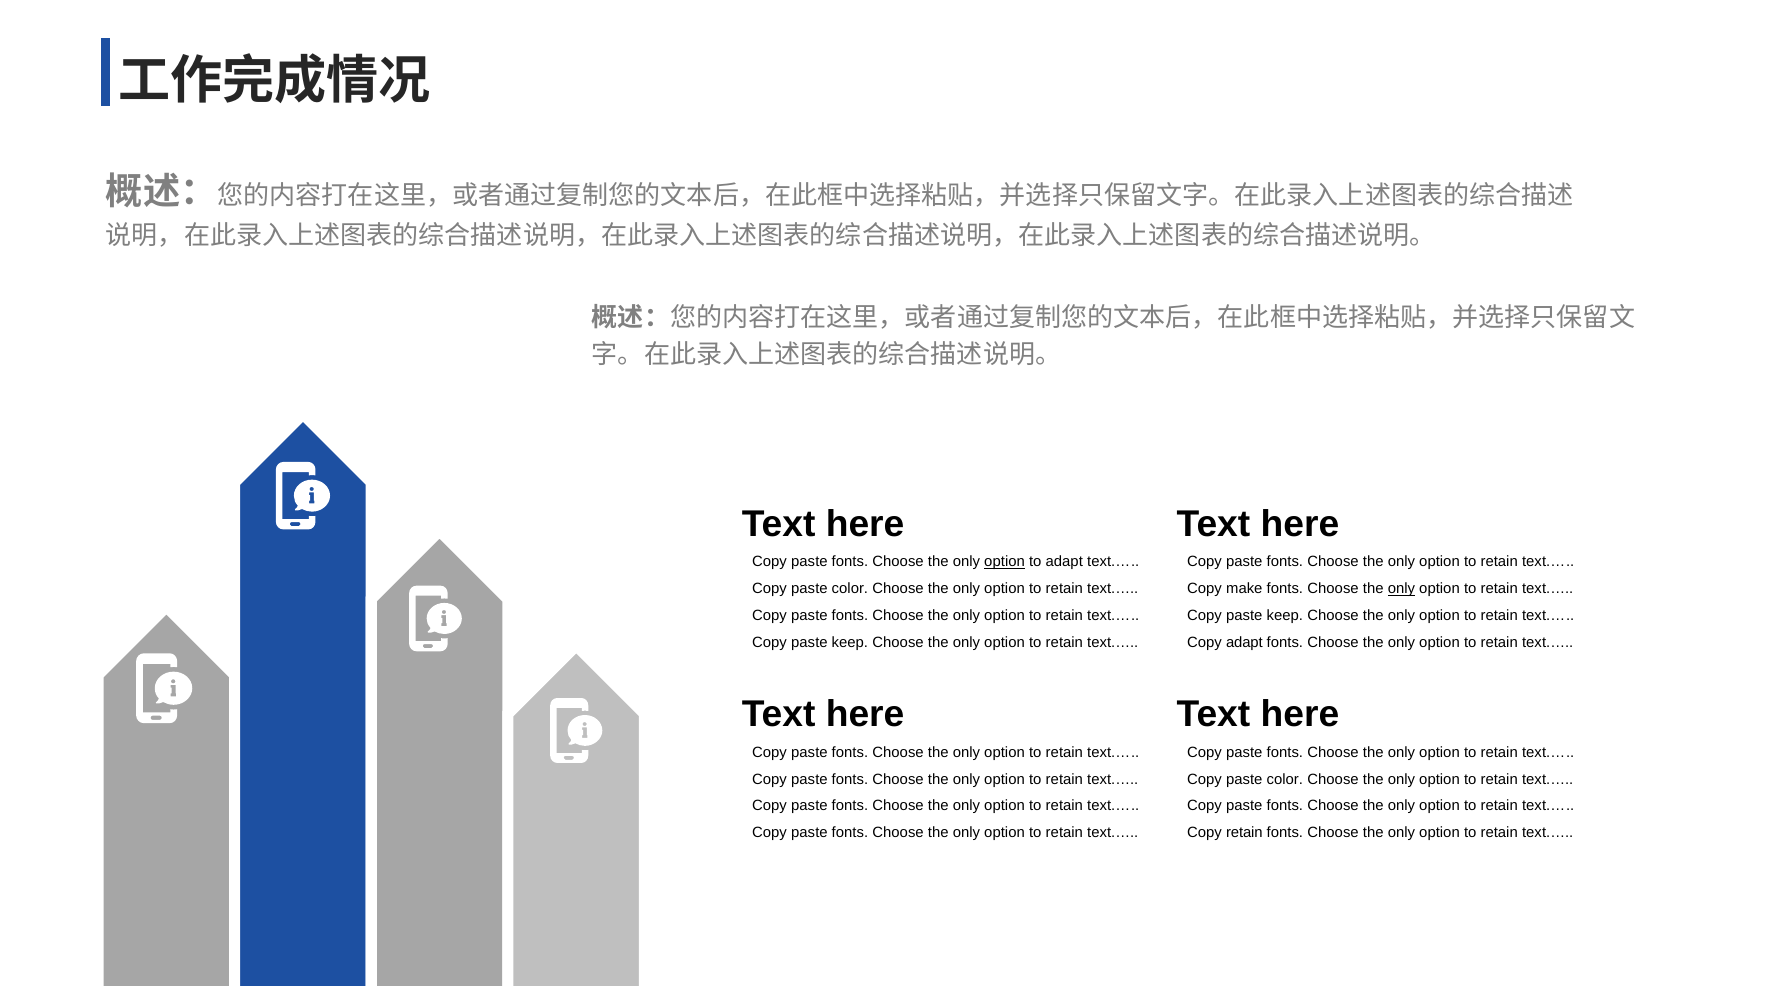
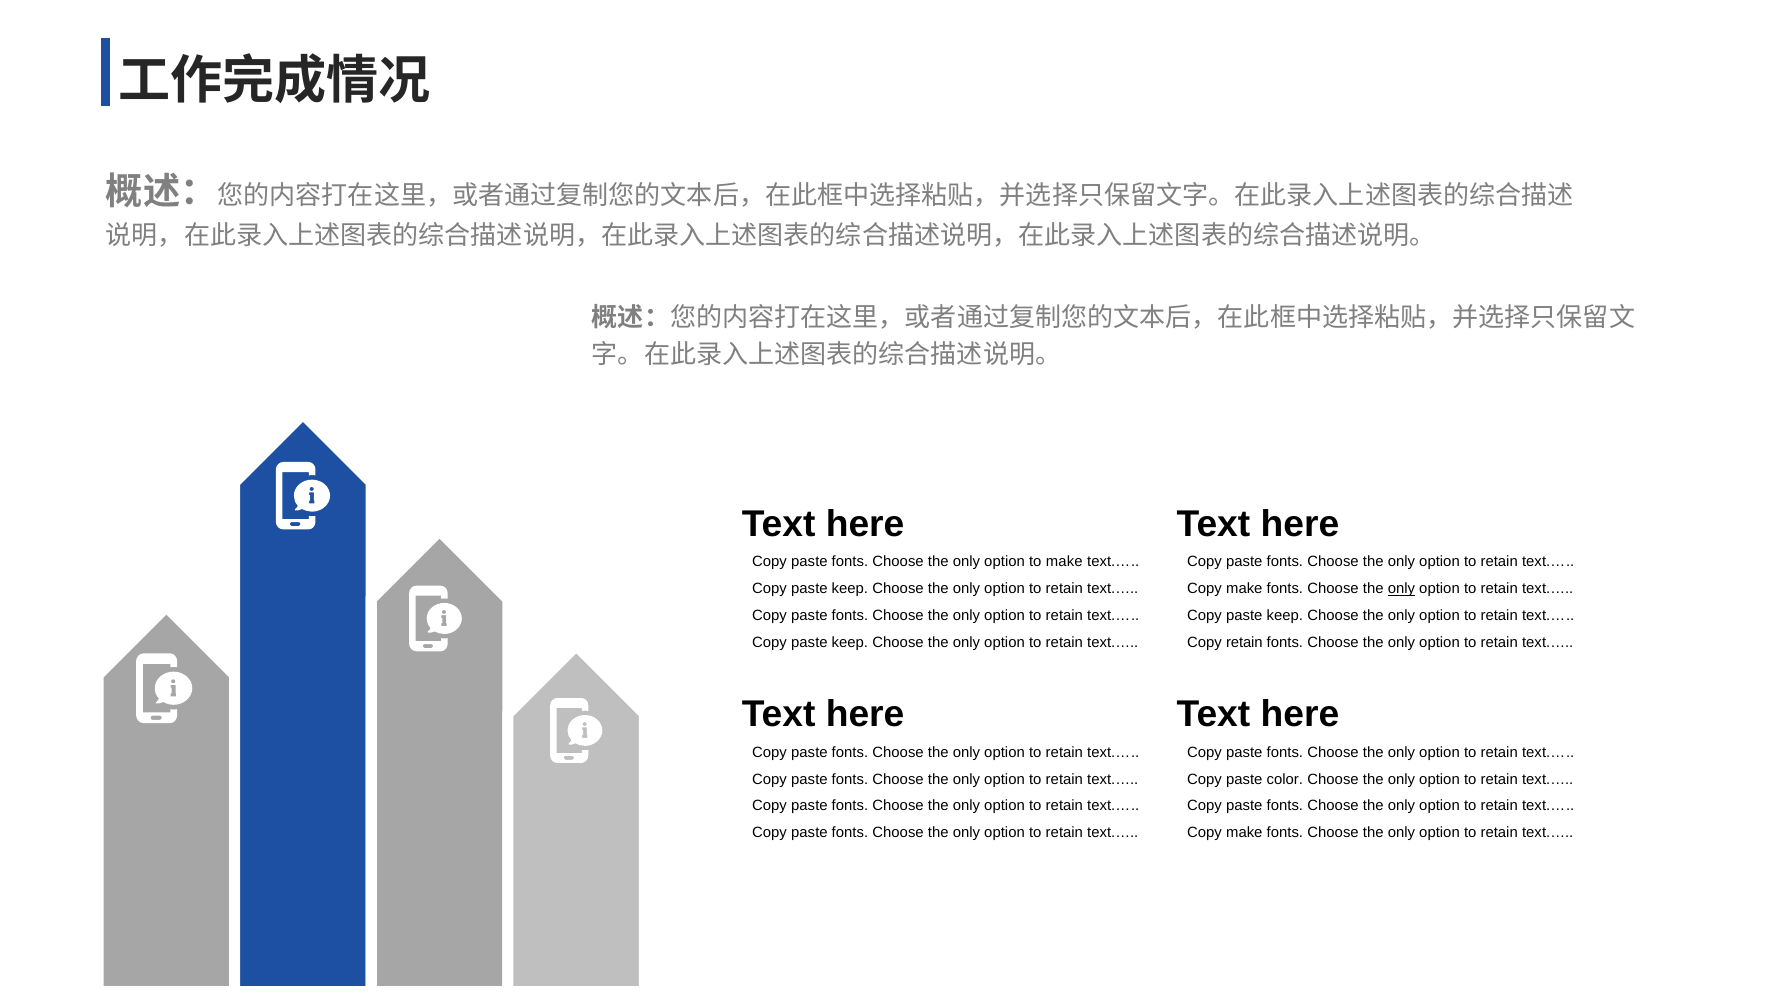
option at (1005, 562) underline: present -> none
to adapt: adapt -> make
color at (850, 589): color -> keep
Copy adapt: adapt -> retain
retain at (1244, 833): retain -> make
